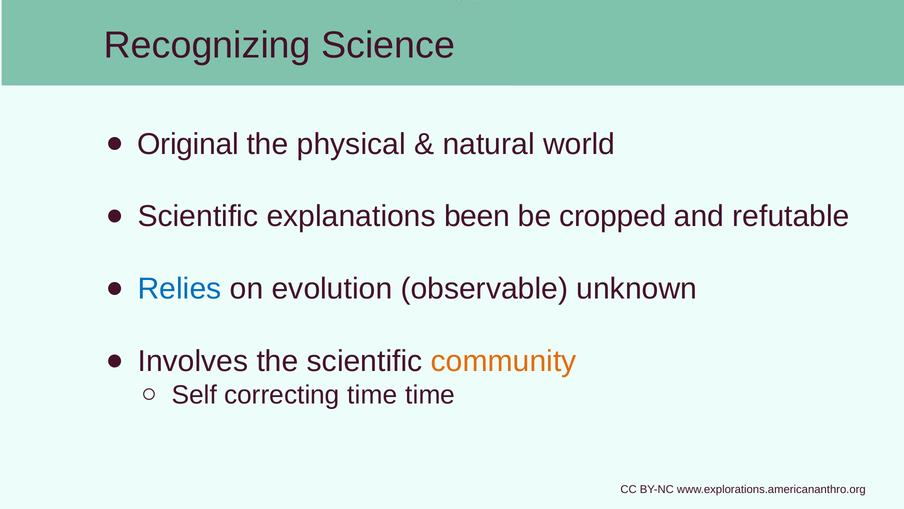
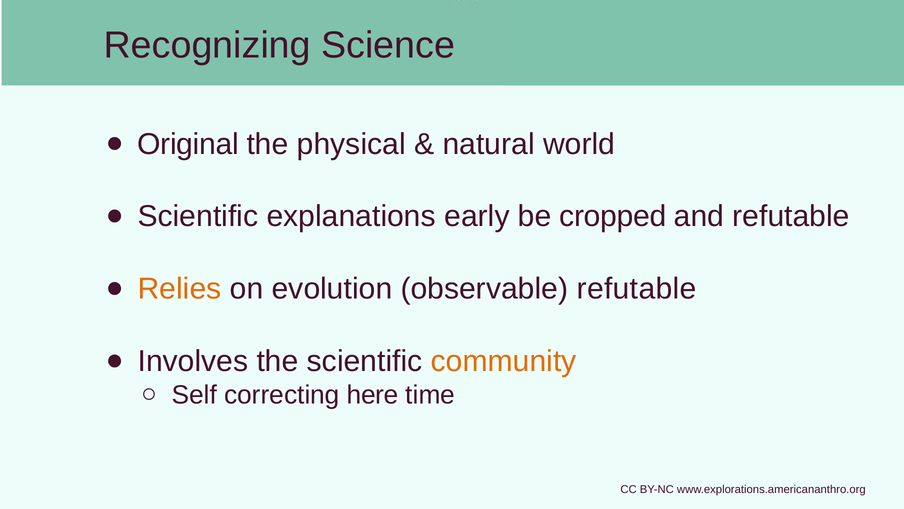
been: been -> early
Relies colour: blue -> orange
observable unknown: unknown -> refutable
correcting time: time -> here
